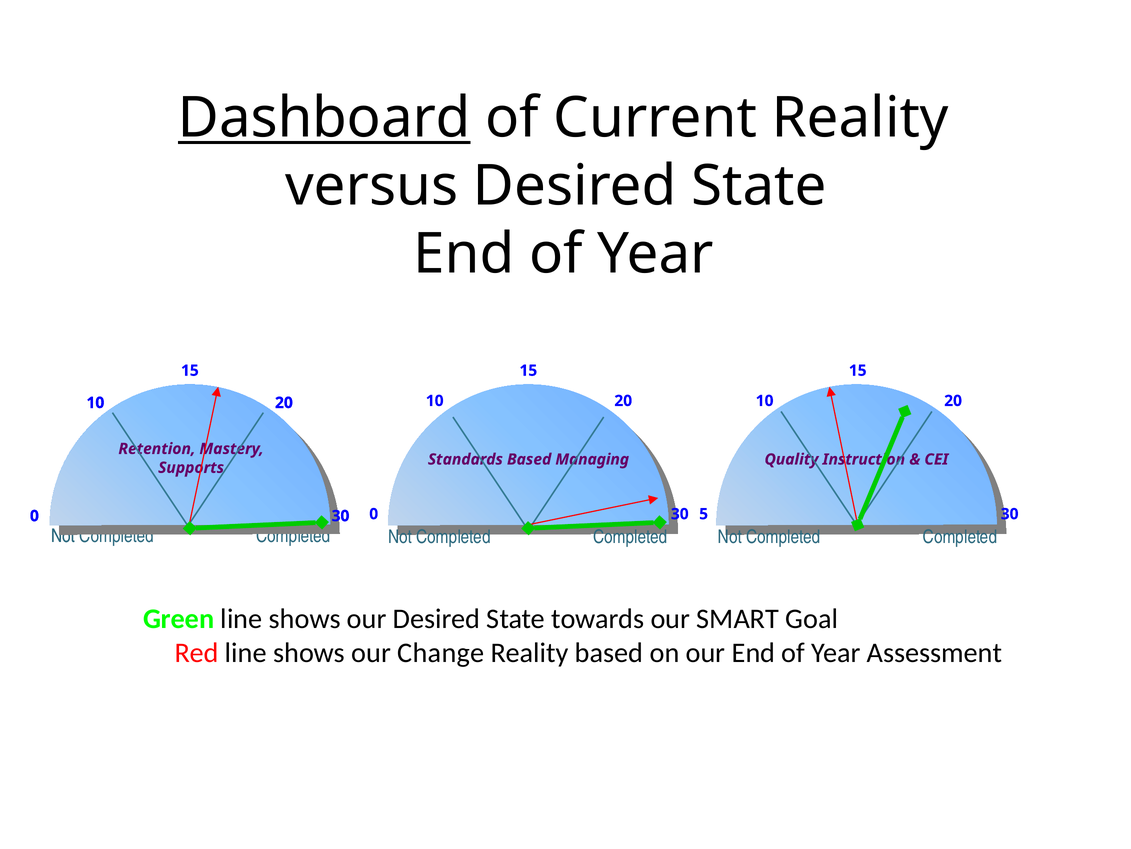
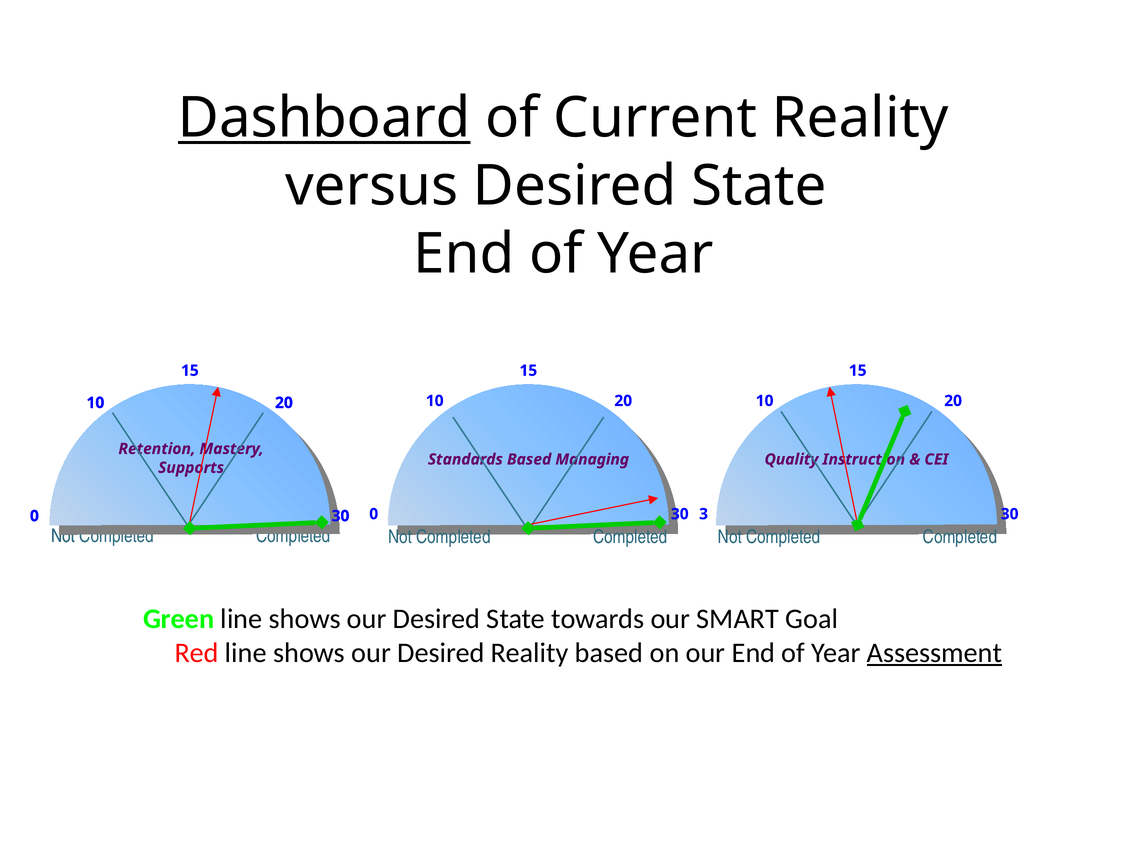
5: 5 -> 3
Change at (441, 652): Change -> Desired
Assessment underline: none -> present
